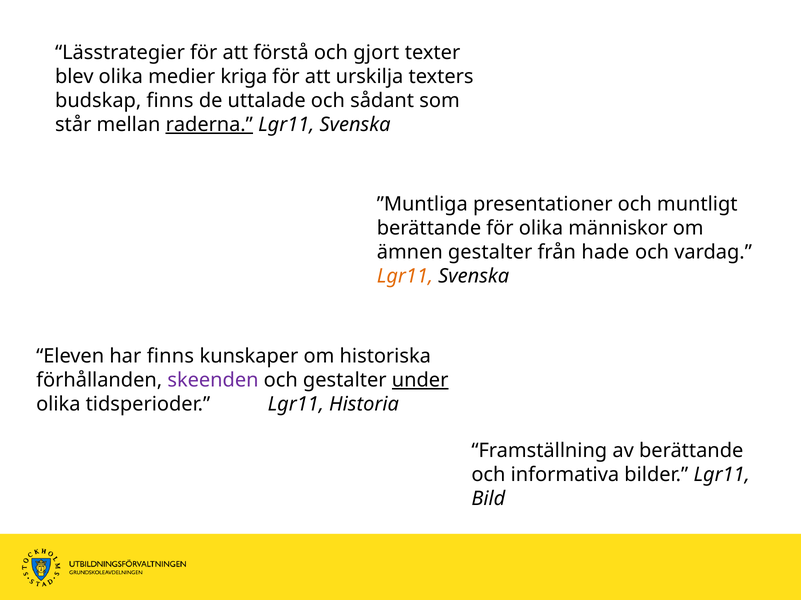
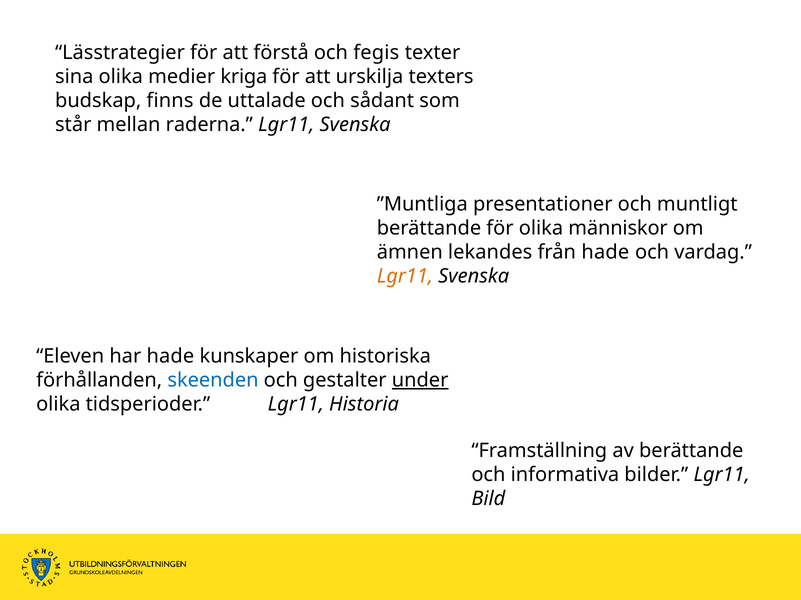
gjort: gjort -> fegis
blev: blev -> sina
raderna underline: present -> none
ämnen gestalter: gestalter -> lekandes
har finns: finns -> hade
skeenden colour: purple -> blue
